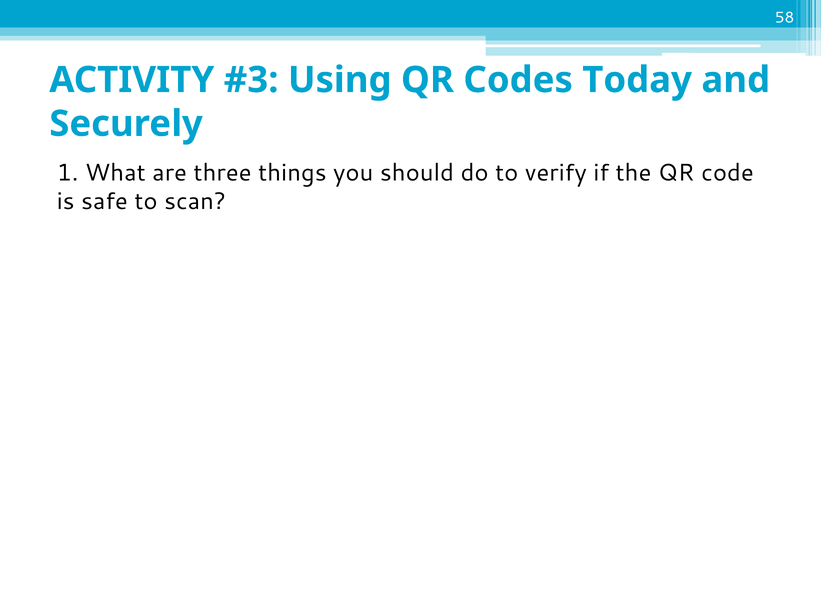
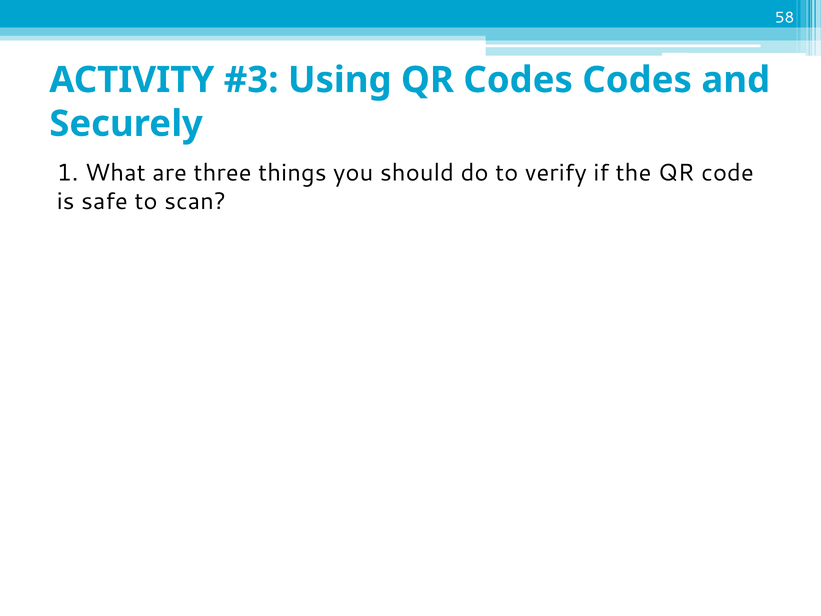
Codes Today: Today -> Codes
